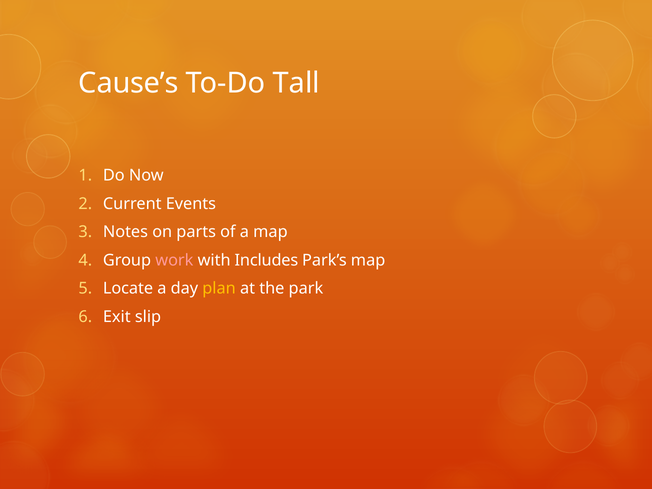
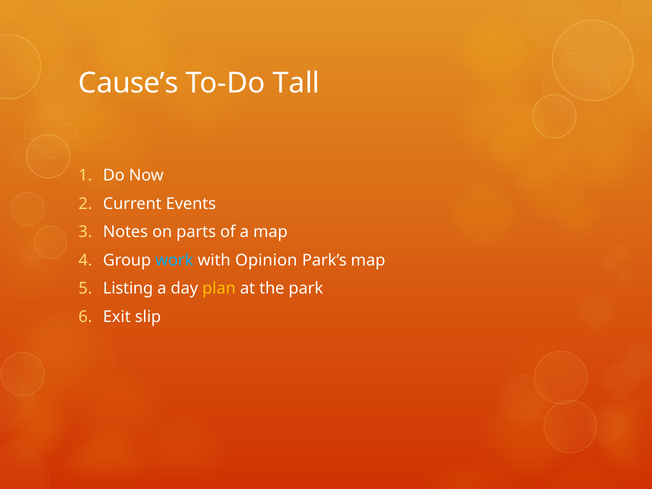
work colour: pink -> light blue
Includes: Includes -> Opinion
Locate: Locate -> Listing
